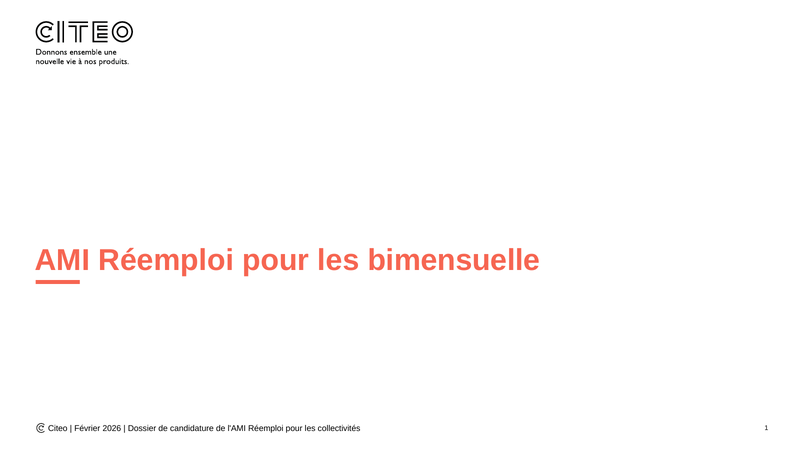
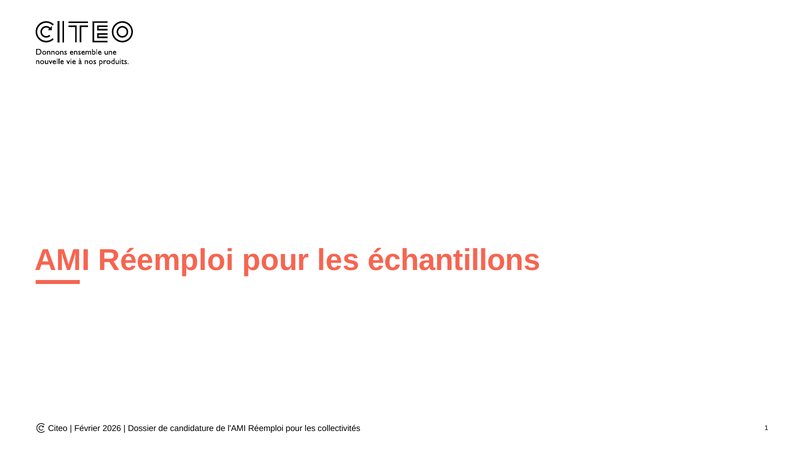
bimensuelle: bimensuelle -> échantillons
